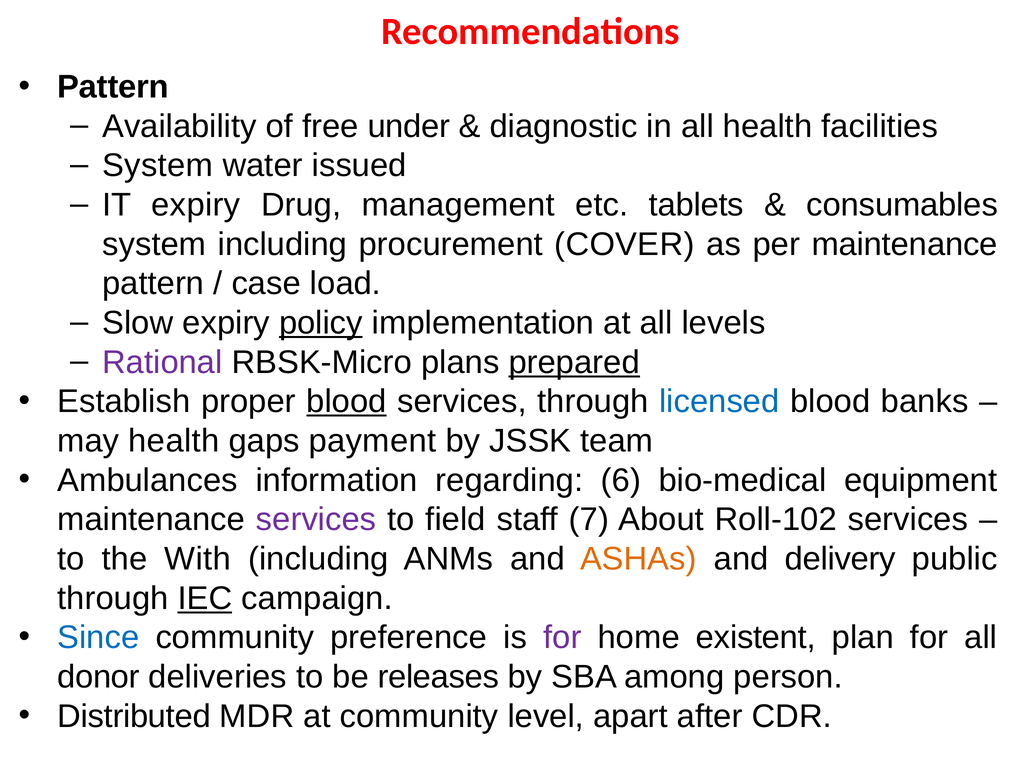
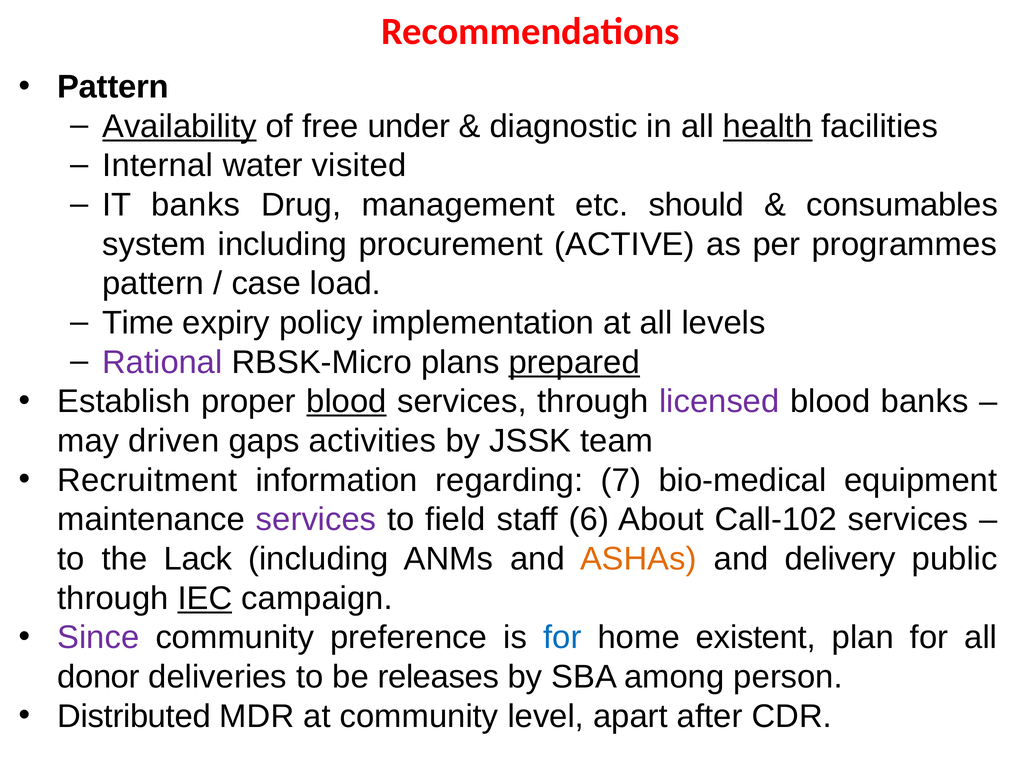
Availability underline: none -> present
health at (768, 126) underline: none -> present
System at (158, 166): System -> Internal
issued: issued -> visited
IT expiry: expiry -> banks
tablets: tablets -> should
COVER: COVER -> ACTIVE
per maintenance: maintenance -> programmes
Slow: Slow -> Time
policy underline: present -> none
licensed colour: blue -> purple
may health: health -> driven
payment: payment -> activities
Ambulances: Ambulances -> Recruitment
6: 6 -> 7
7: 7 -> 6
Roll-102: Roll-102 -> Call-102
With: With -> Lack
Since colour: blue -> purple
for at (562, 638) colour: purple -> blue
